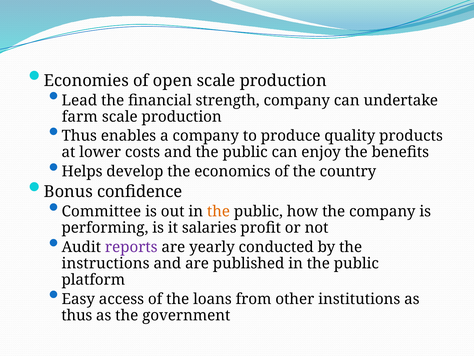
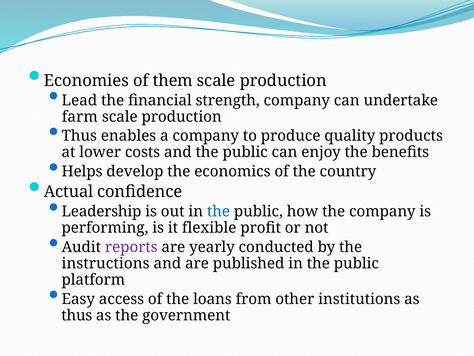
open: open -> them
Bonus: Bonus -> Actual
Committee: Committee -> Leadership
the at (218, 211) colour: orange -> blue
salaries: salaries -> flexible
